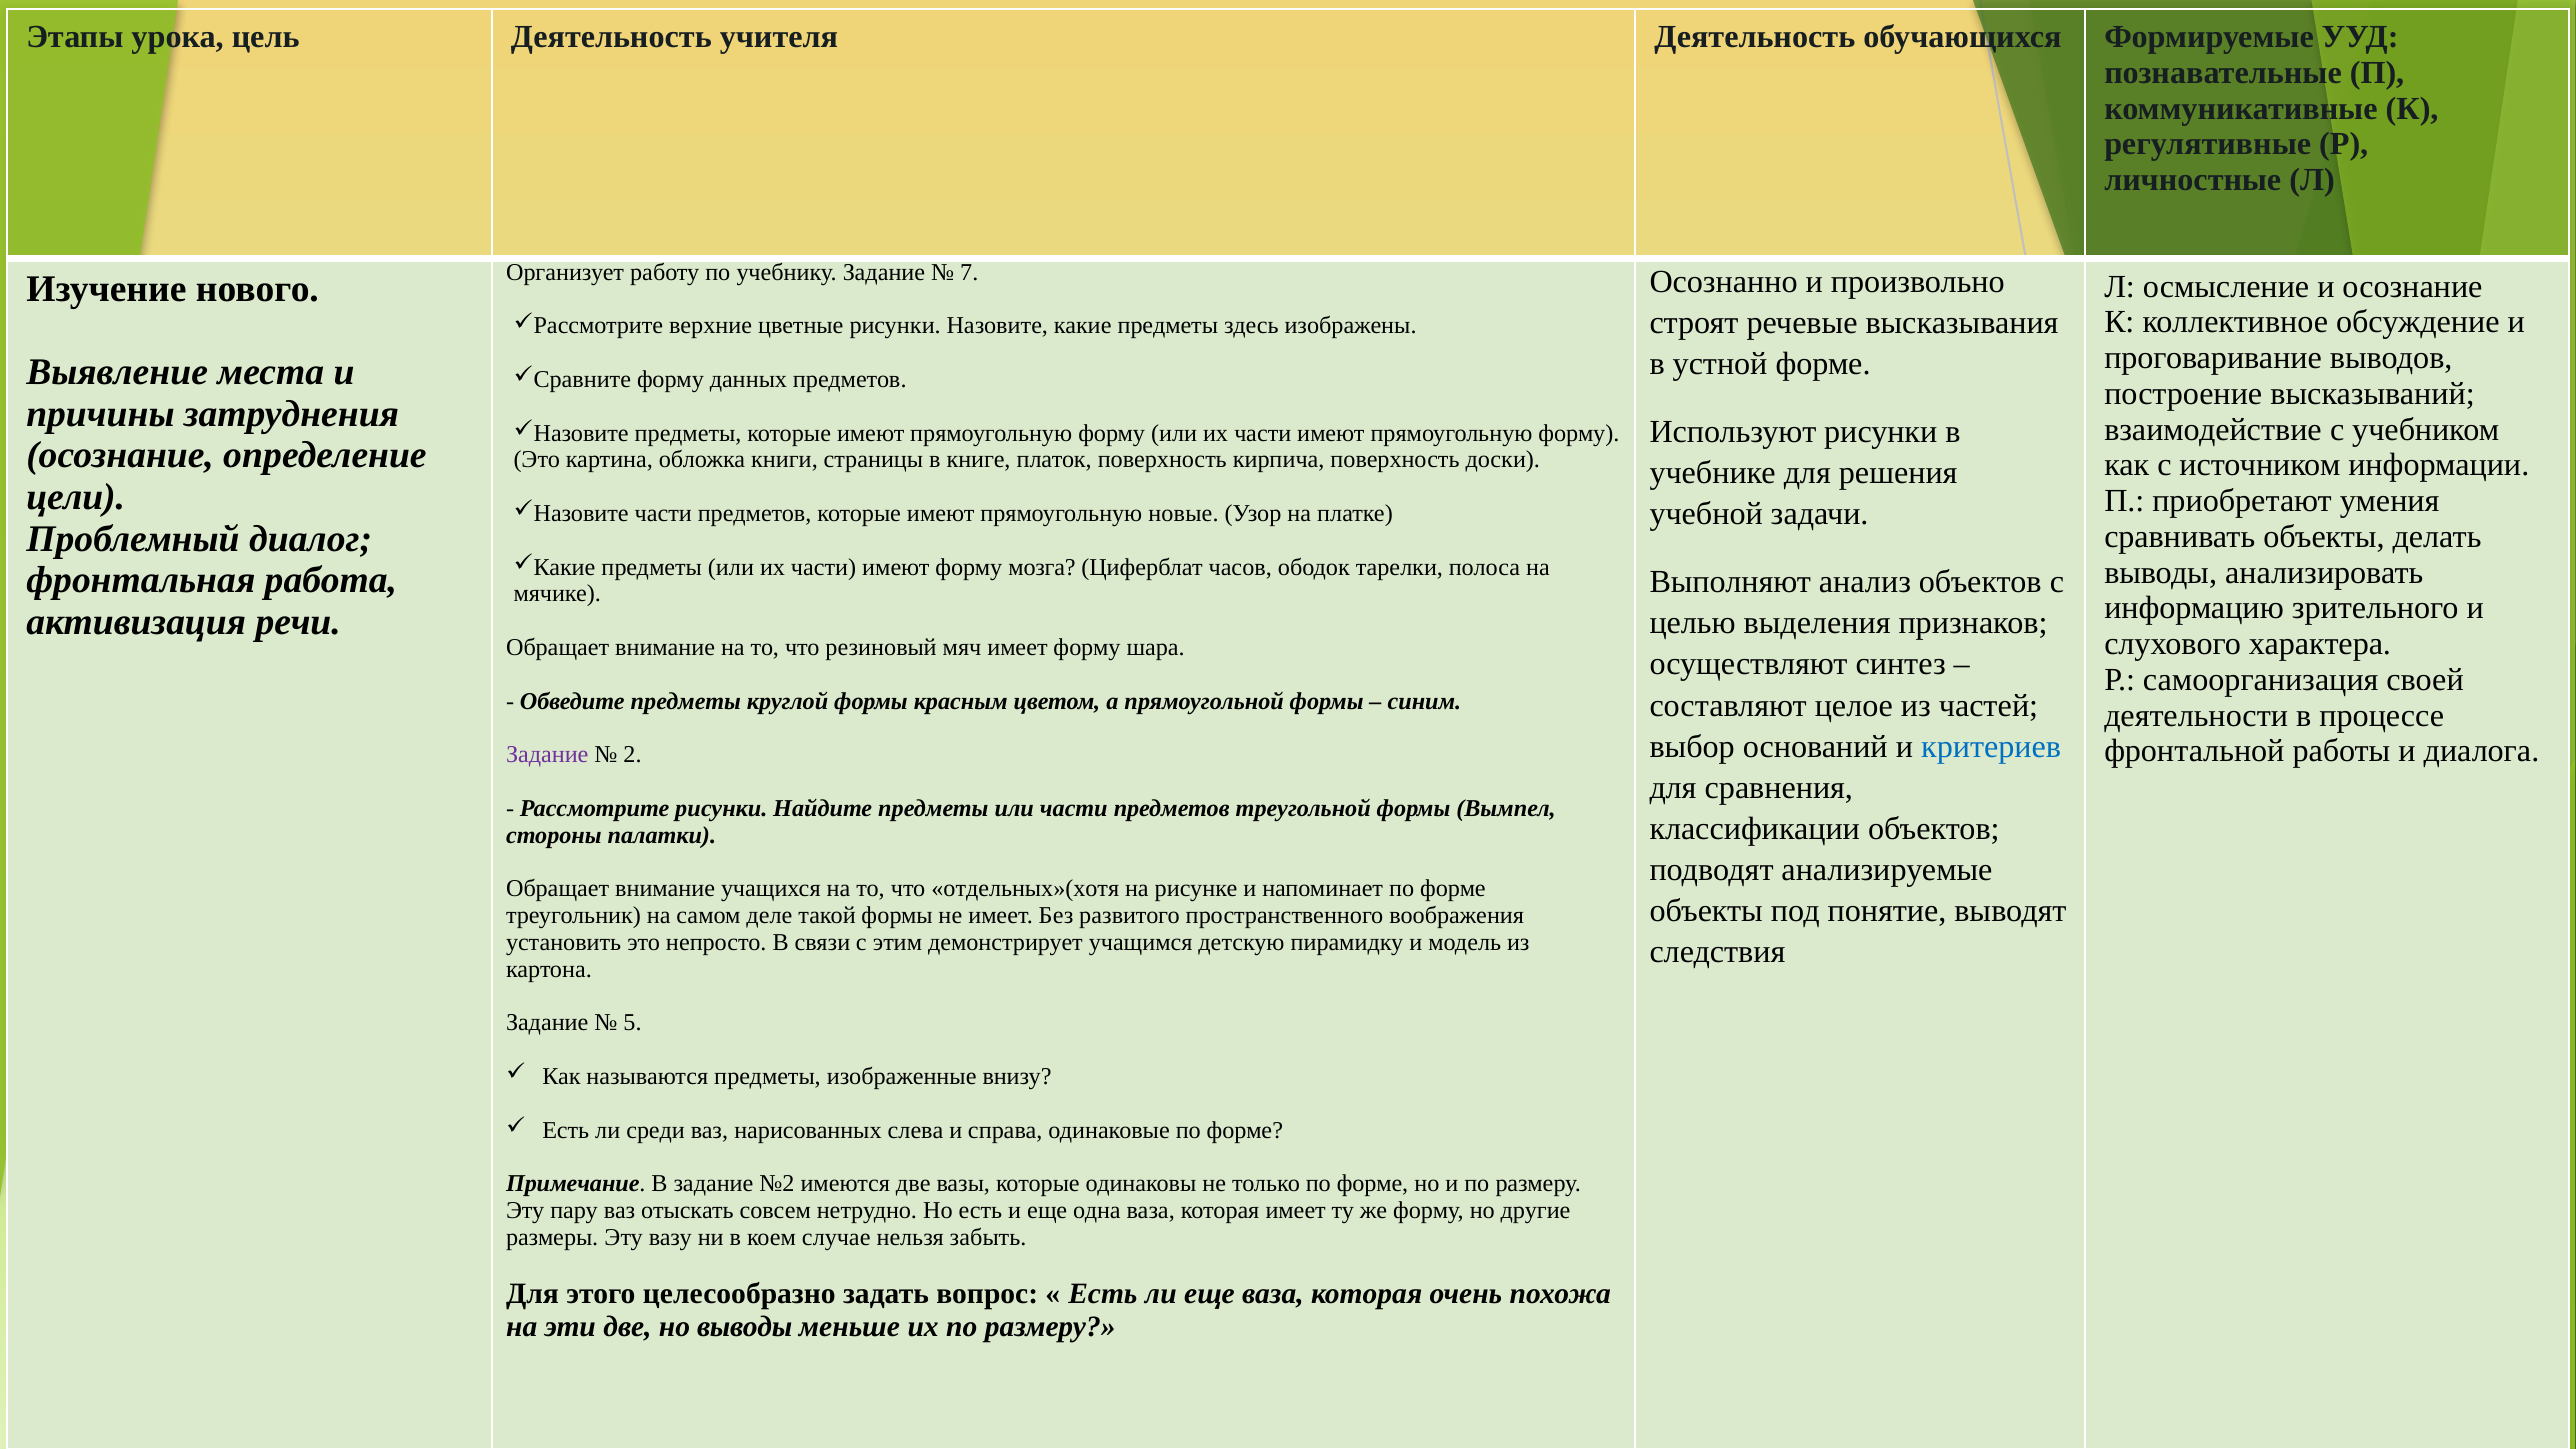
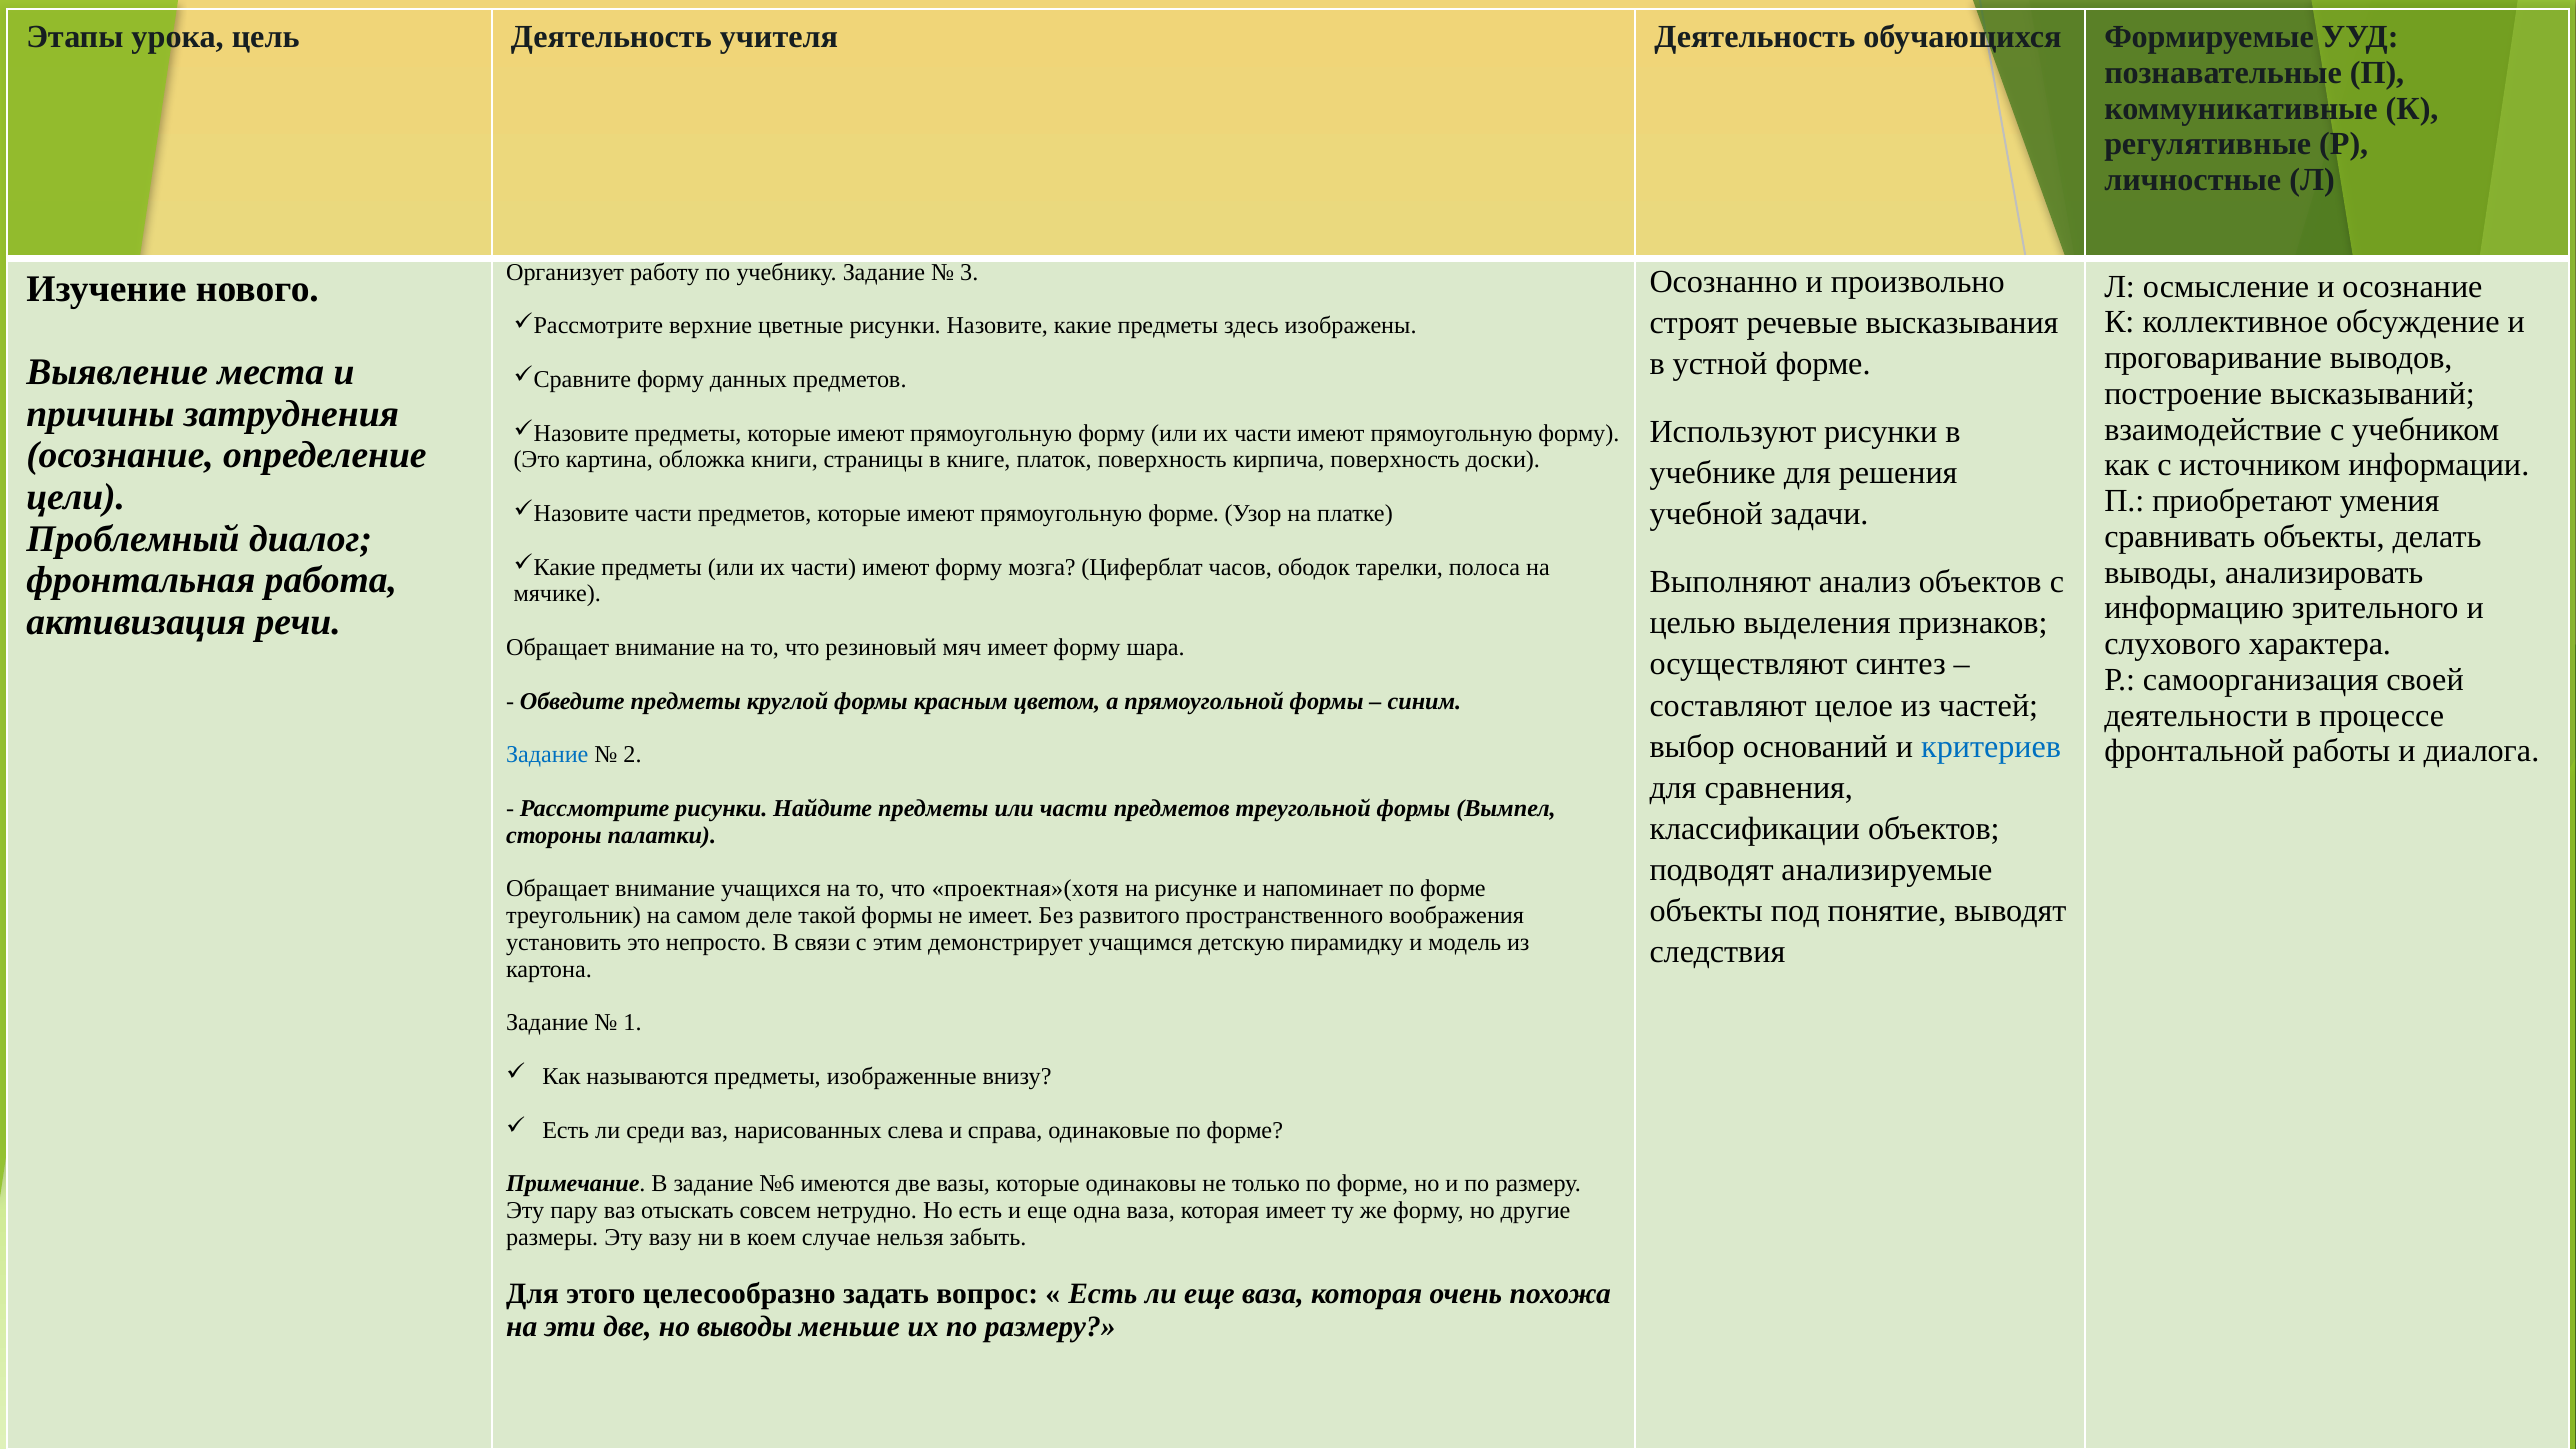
7: 7 -> 3
прямоугольную новые: новые -> форме
Задание at (547, 755) colour: purple -> blue
отдельных»(хотя: отдельных»(хотя -> проектная»(хотя
5: 5 -> 1
№2: №2 -> №6
